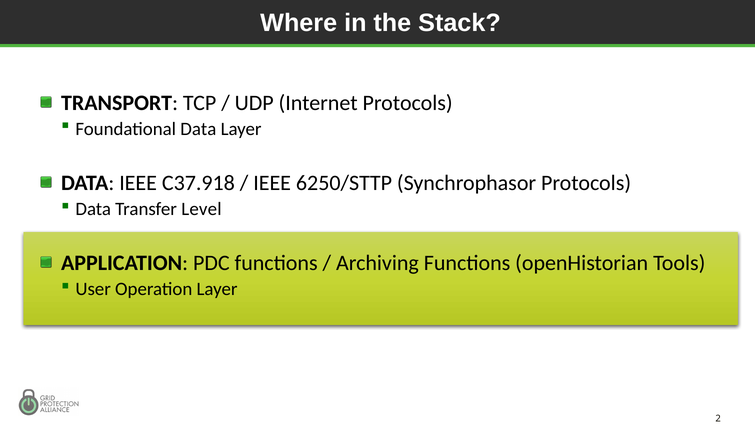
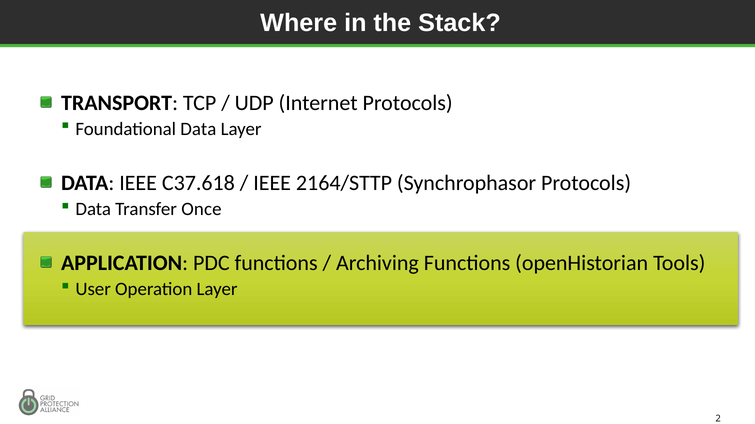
C37.918: C37.918 -> C37.618
6250/STTP: 6250/STTP -> 2164/STTP
Level: Level -> Once
